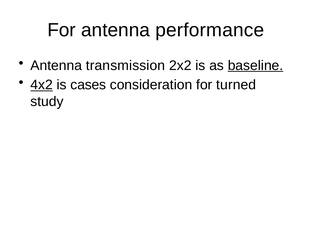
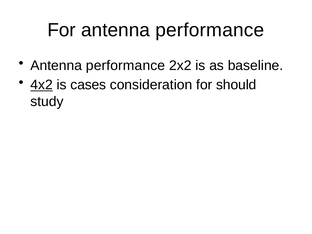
transmission at (126, 65): transmission -> performance
baseline underline: present -> none
turned: turned -> should
